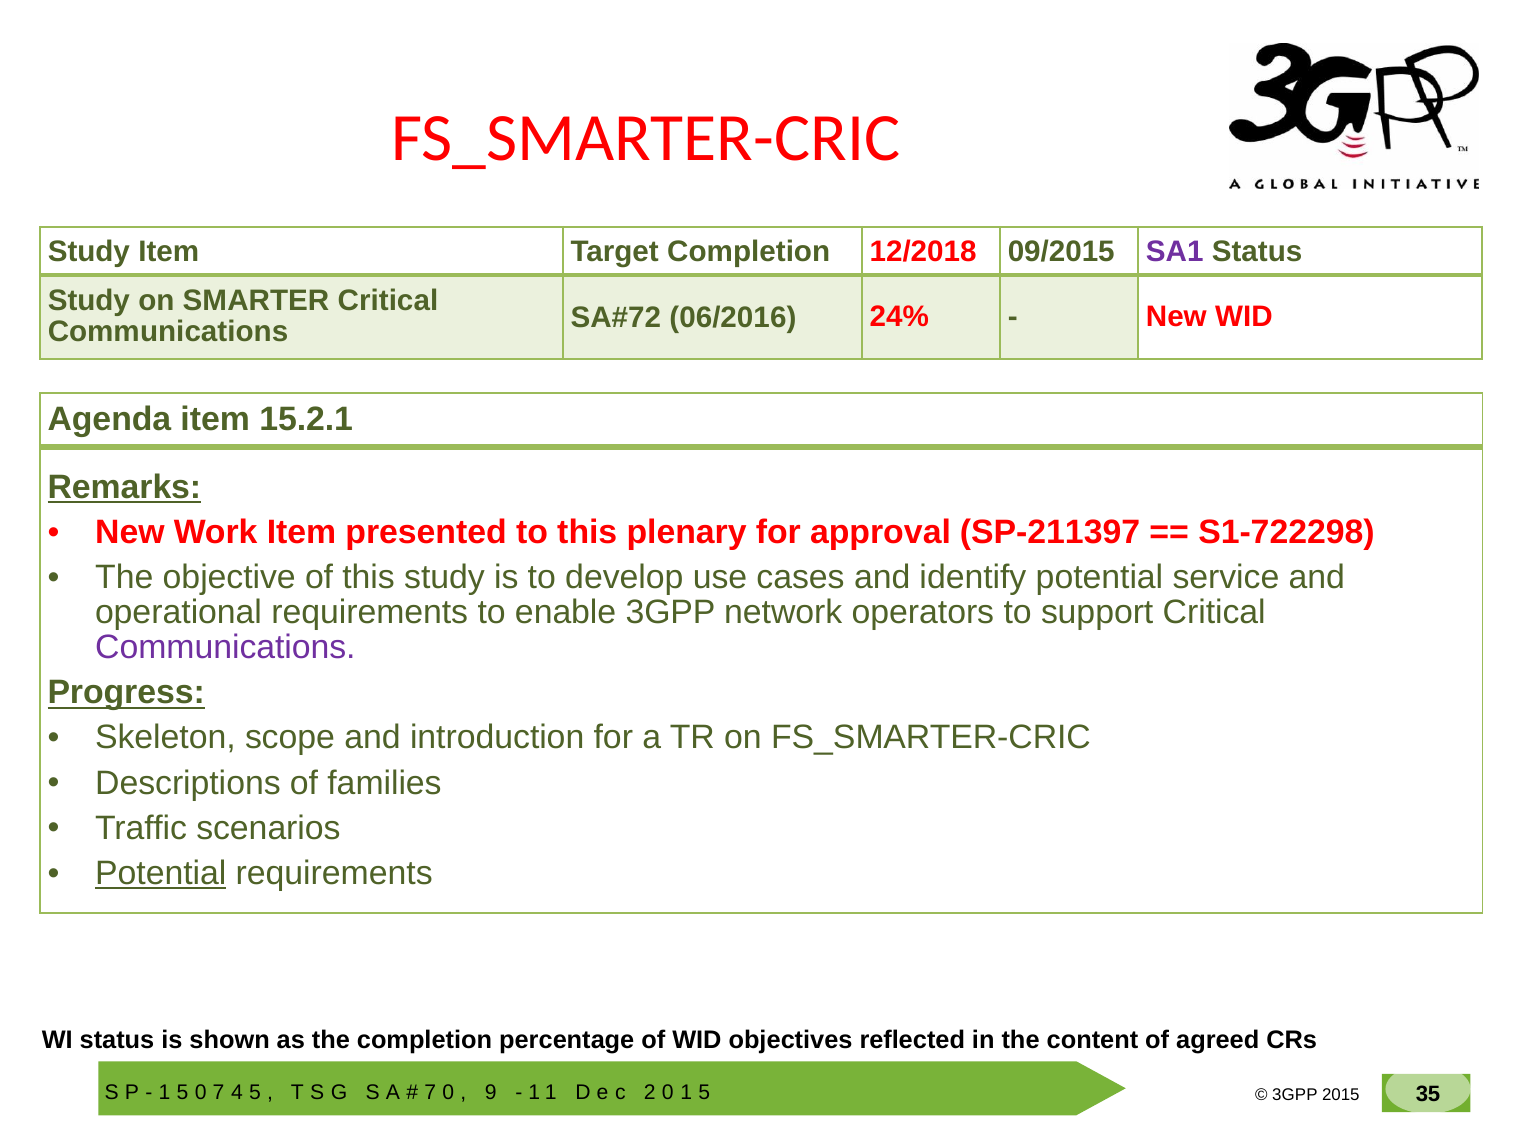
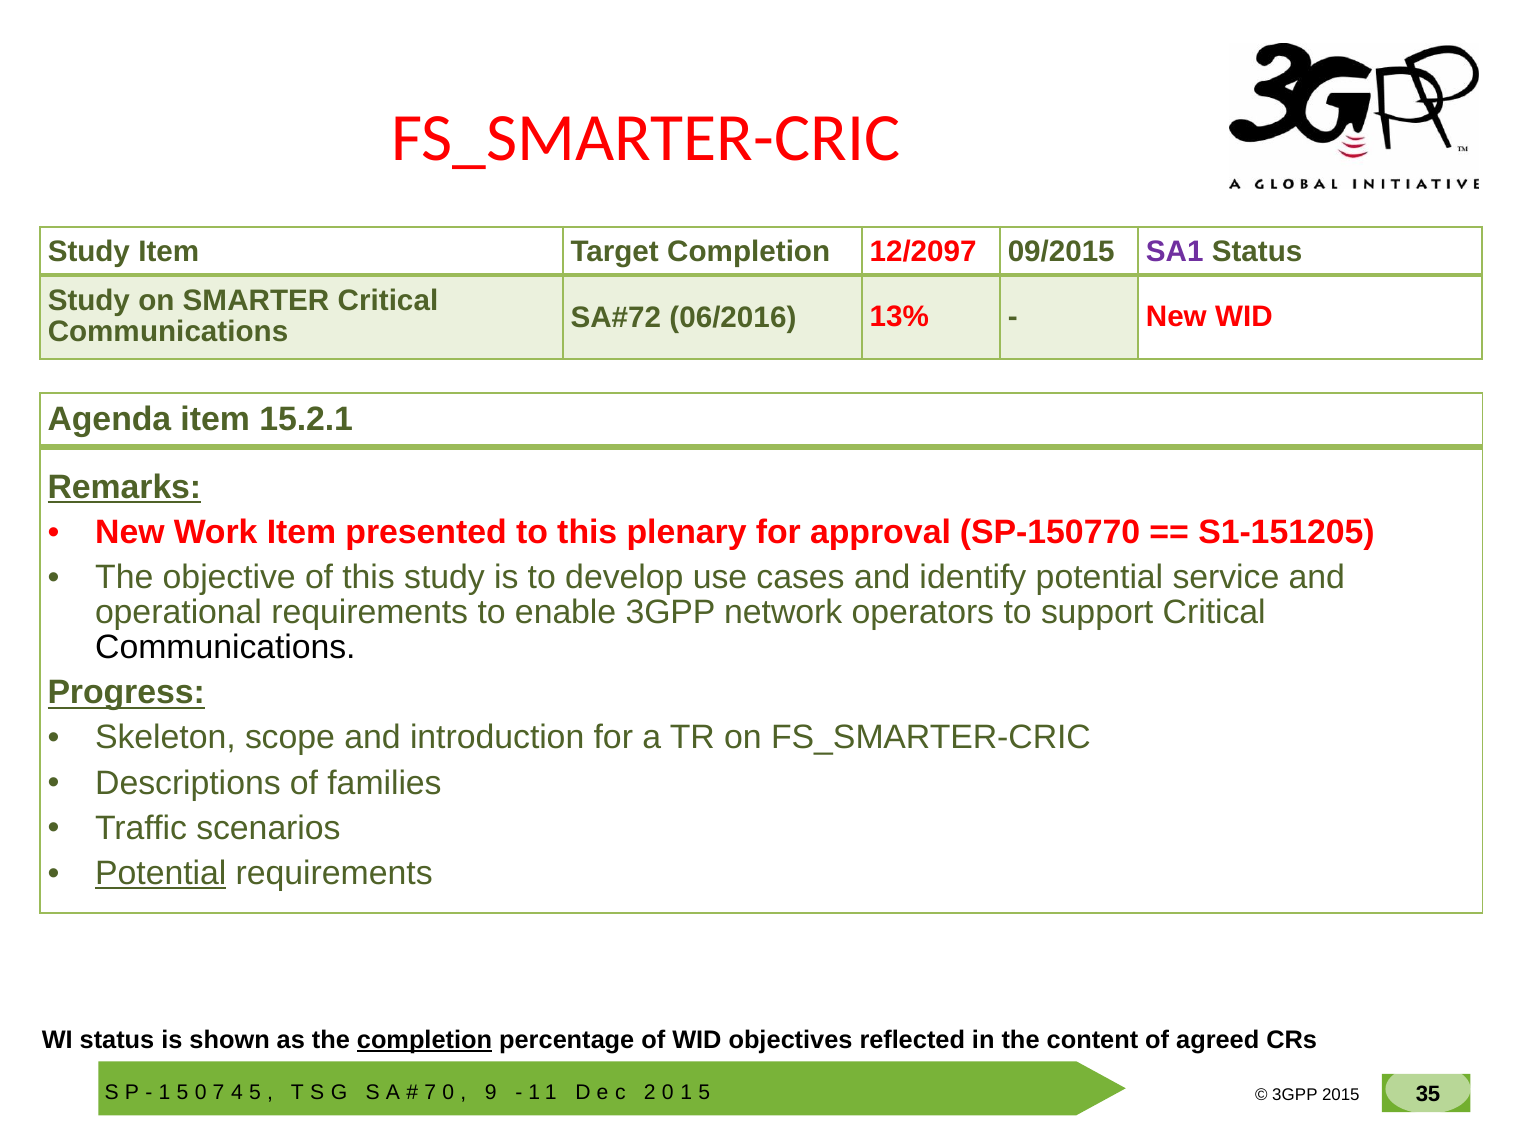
12/2018: 12/2018 -> 12/2097
24%: 24% -> 13%
SP-211397: SP-211397 -> SP-150770
S1-722298: S1-722298 -> S1-151205
Communications at (225, 648) colour: purple -> black
completion at (424, 1041) underline: none -> present
